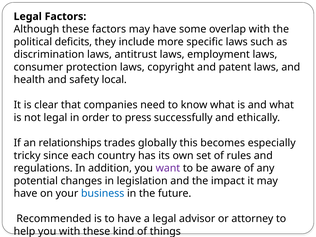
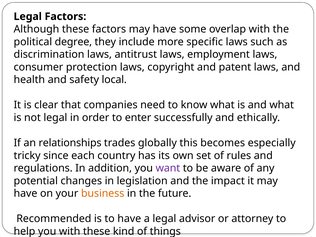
deficits: deficits -> degree
press: press -> enter
business colour: blue -> orange
